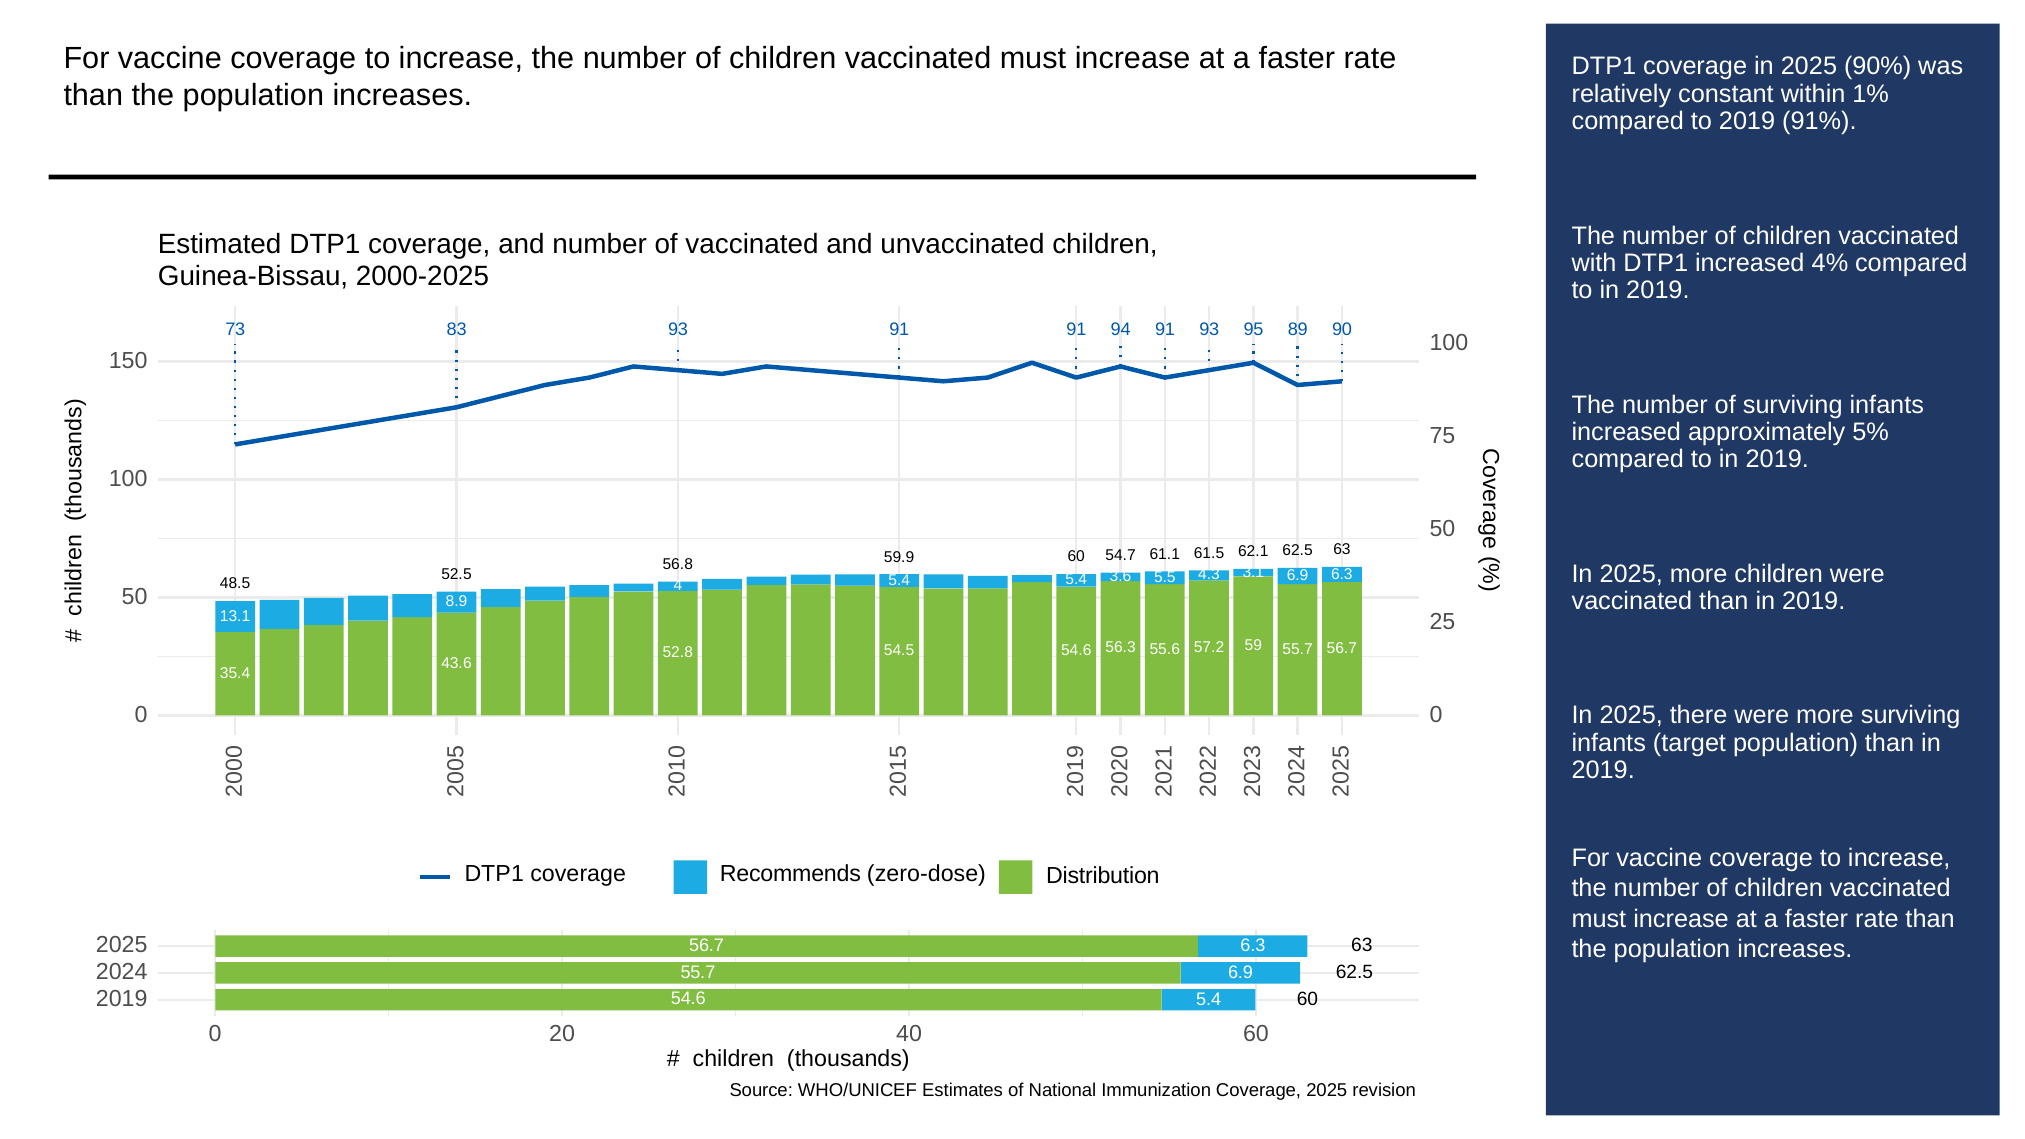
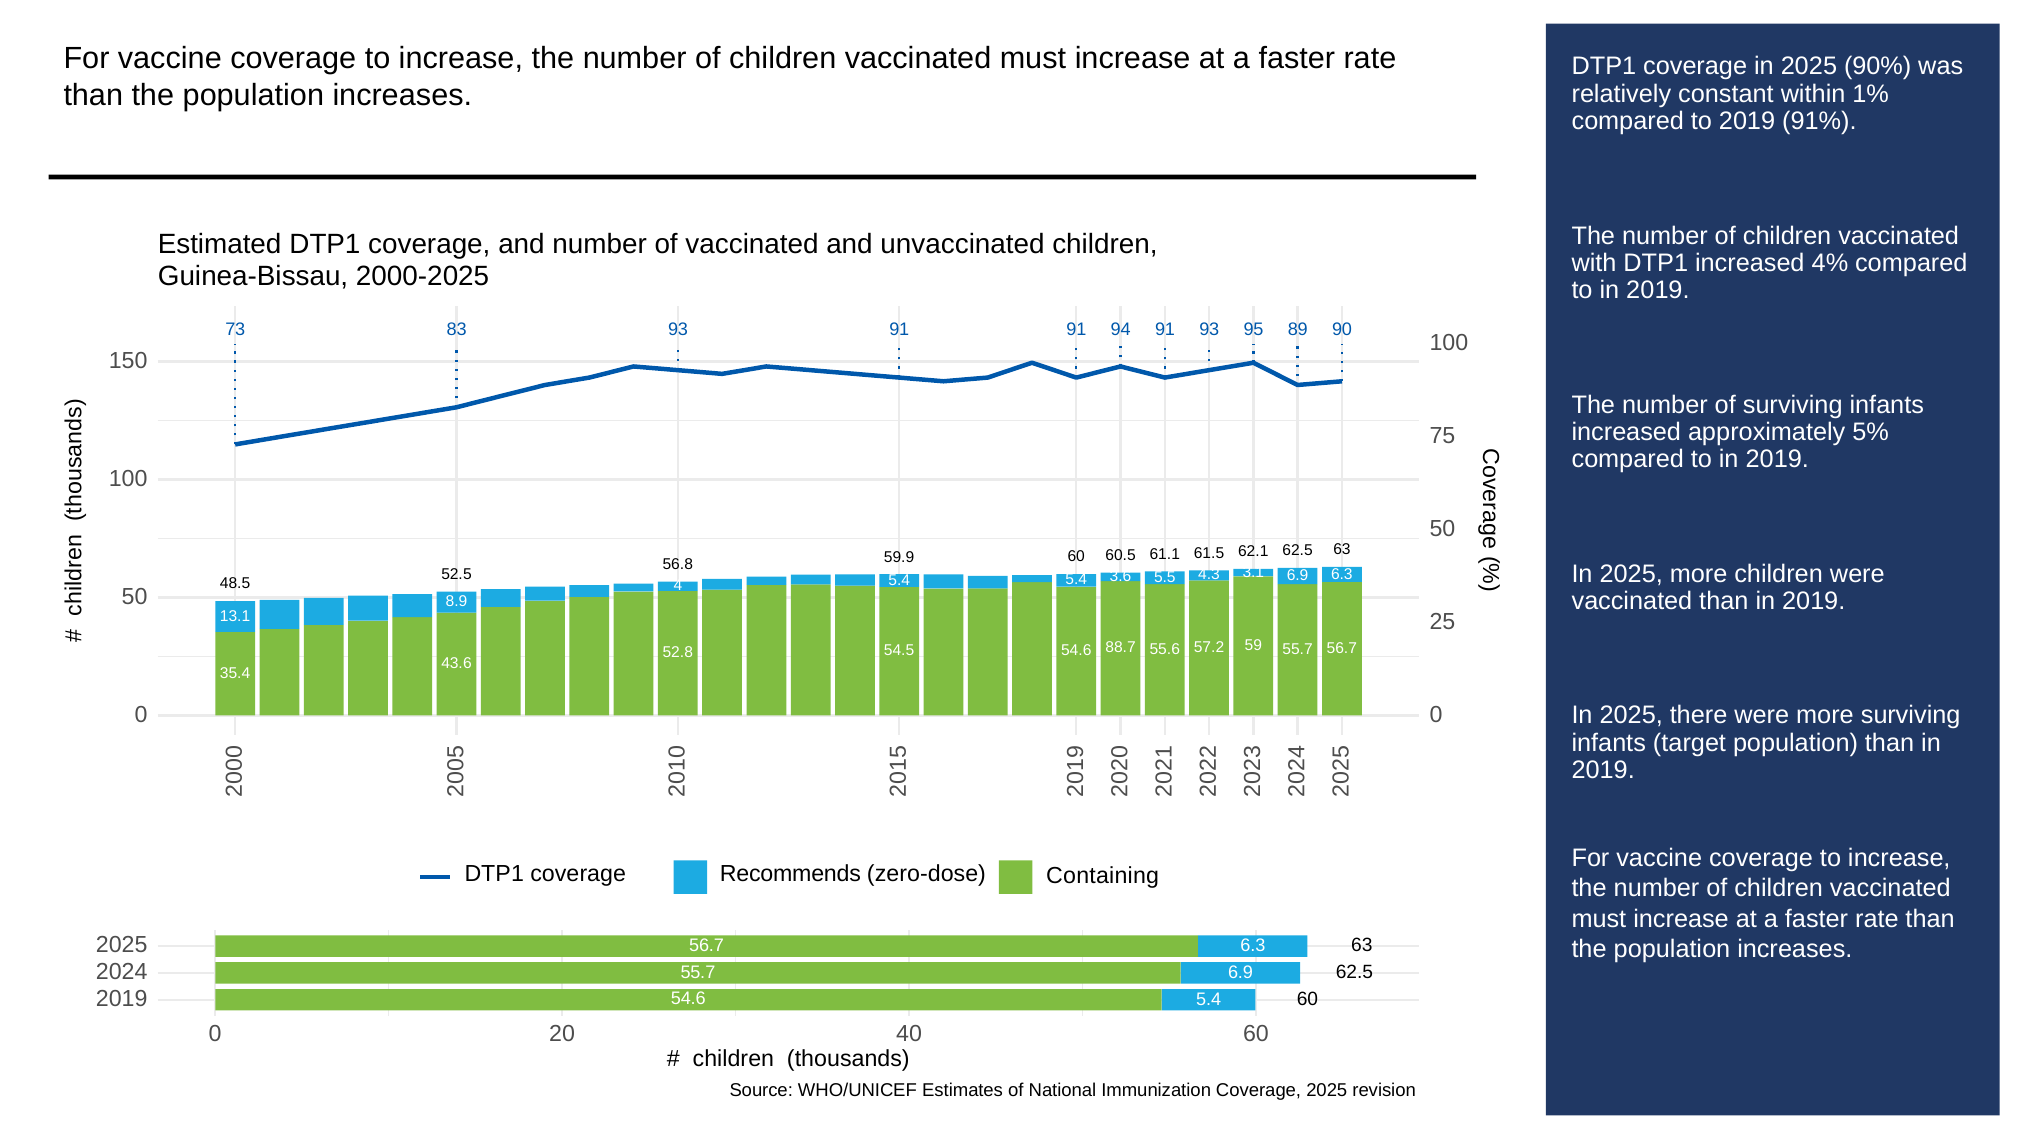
54.7: 54.7 -> 60.5
56.3: 56.3 -> 88.7
Distribution: Distribution -> Containing
